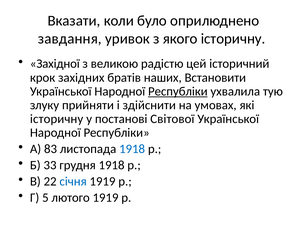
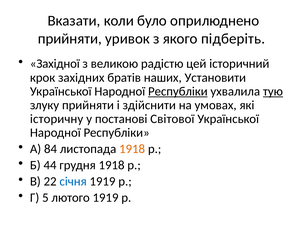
завдання at (70, 39): завдання -> прийняти
якого історичну: історичну -> підберіть
Встановити: Встановити -> Установити
тую underline: none -> present
83: 83 -> 84
1918 at (132, 149) colour: blue -> orange
33: 33 -> 44
